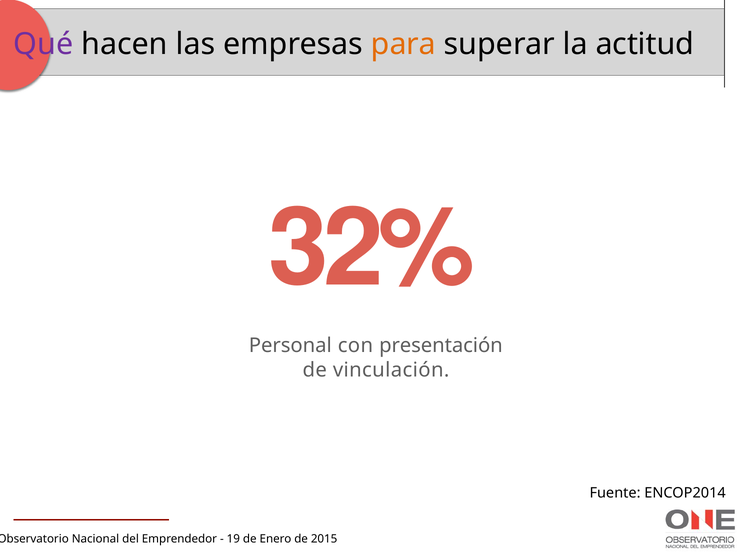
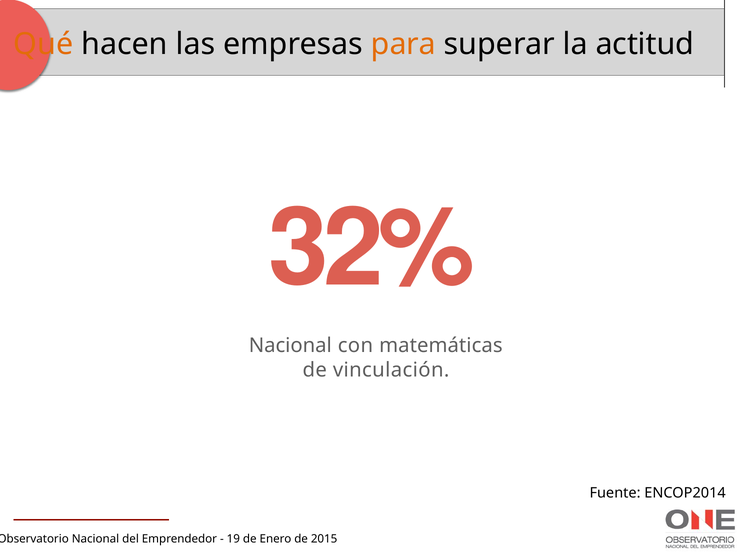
Qué colour: purple -> orange
Personal at (290, 346): Personal -> Nacional
presentación: presentación -> matemáticas
